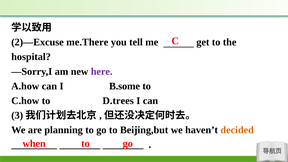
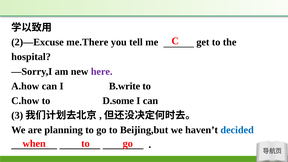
B.some: B.some -> B.write
D.trees: D.trees -> D.some
decided colour: orange -> blue
